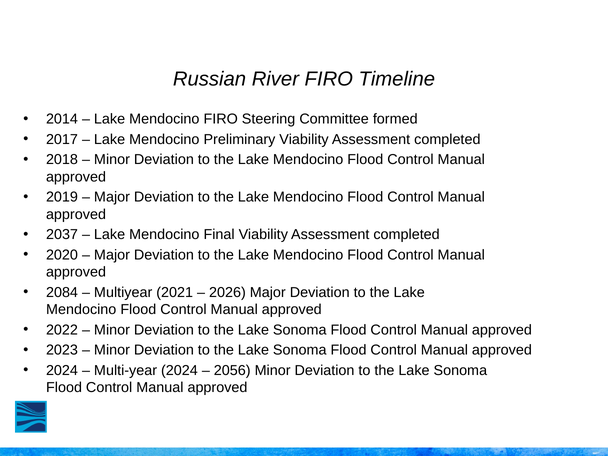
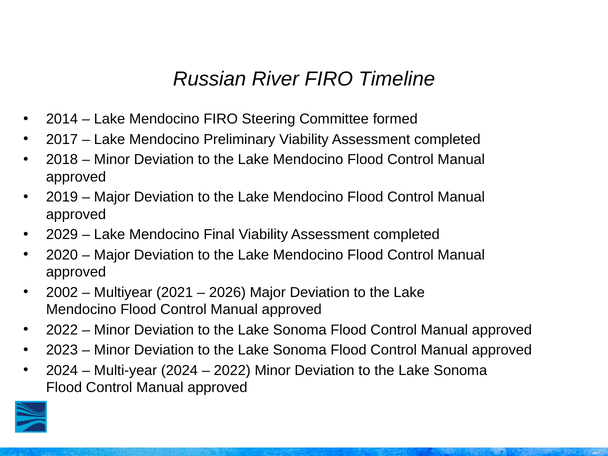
2037: 2037 -> 2029
2084: 2084 -> 2002
2056 at (232, 370): 2056 -> 2022
